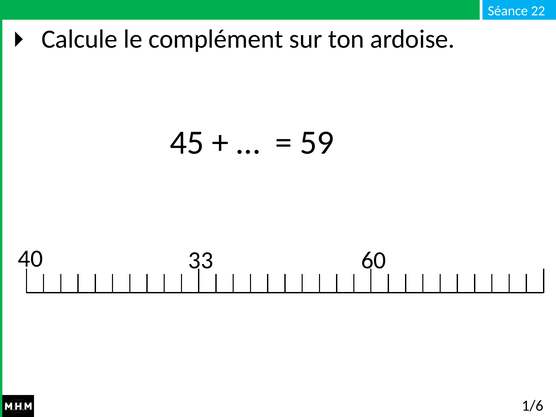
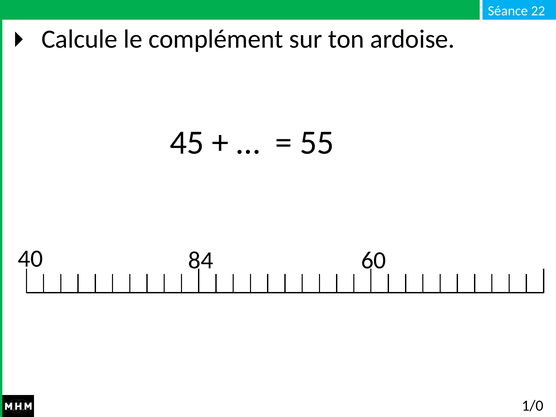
59: 59 -> 55
33: 33 -> 84
1/6: 1/6 -> 1/0
